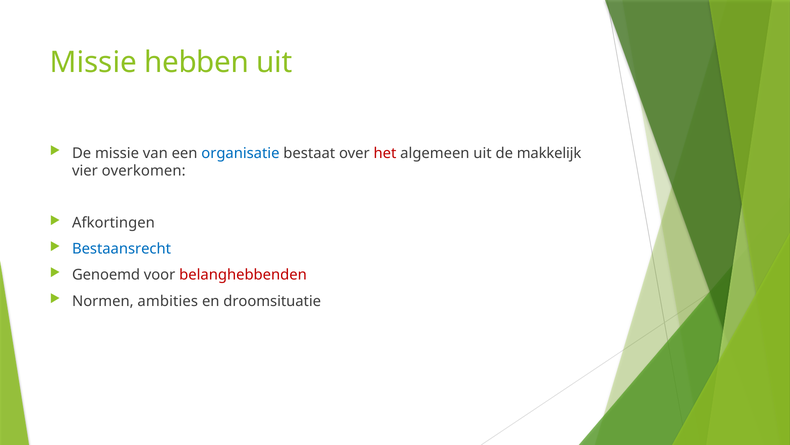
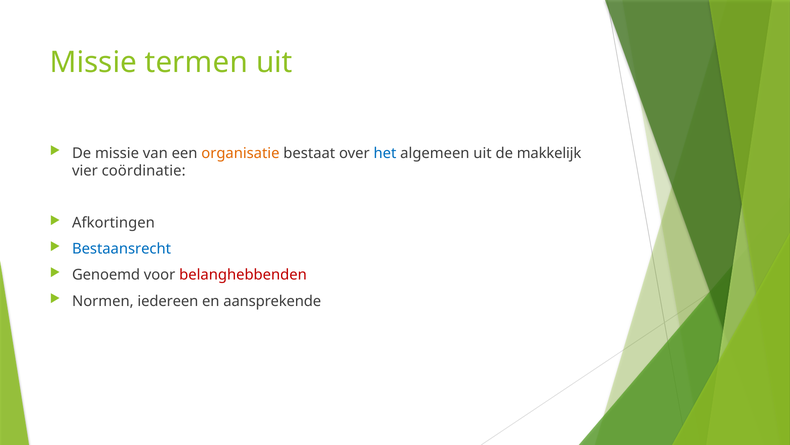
hebben: hebben -> termen
organisatie colour: blue -> orange
het colour: red -> blue
overkomen: overkomen -> coördinatie
ambities: ambities -> iedereen
droomsituatie: droomsituatie -> aansprekende
